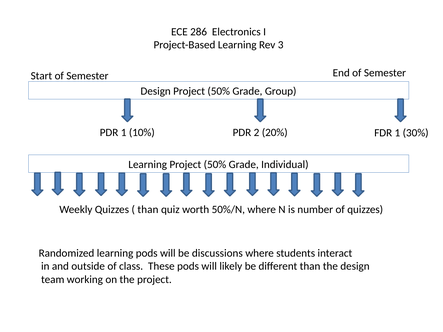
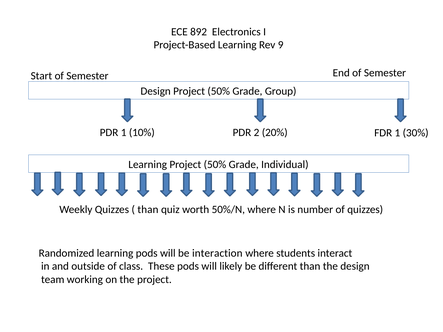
286: 286 -> 892
3: 3 -> 9
discussions: discussions -> interaction
